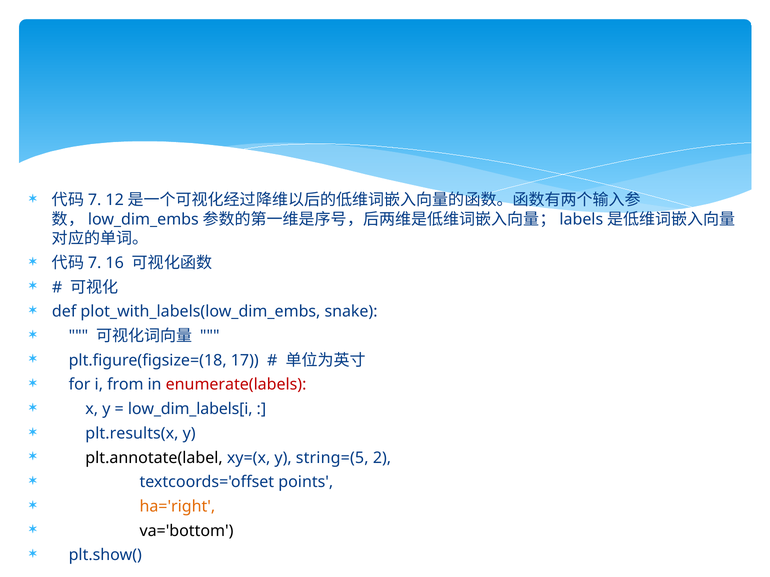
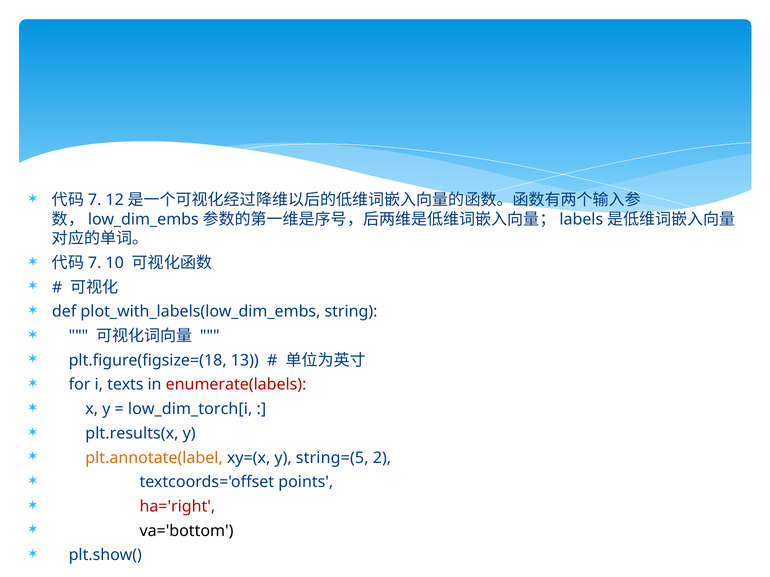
16: 16 -> 10
snake: snake -> string
17: 17 -> 13
from: from -> texts
low_dim_labels[i: low_dim_labels[i -> low_dim_torch[i
plt.annotate(label colour: black -> orange
ha='right colour: orange -> red
